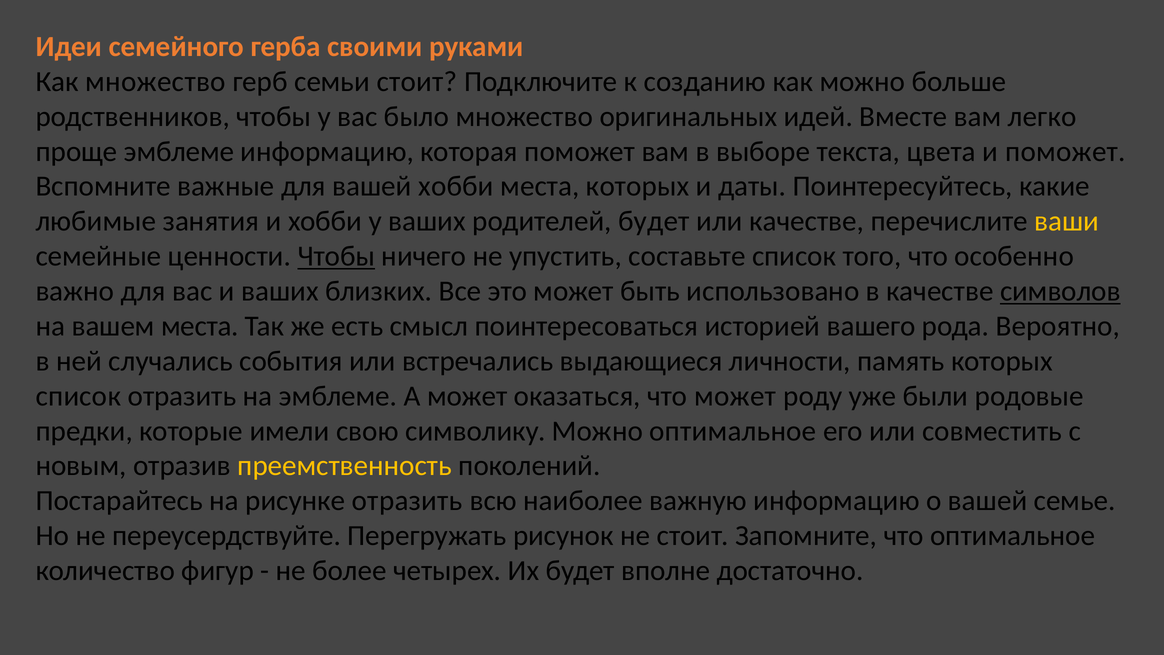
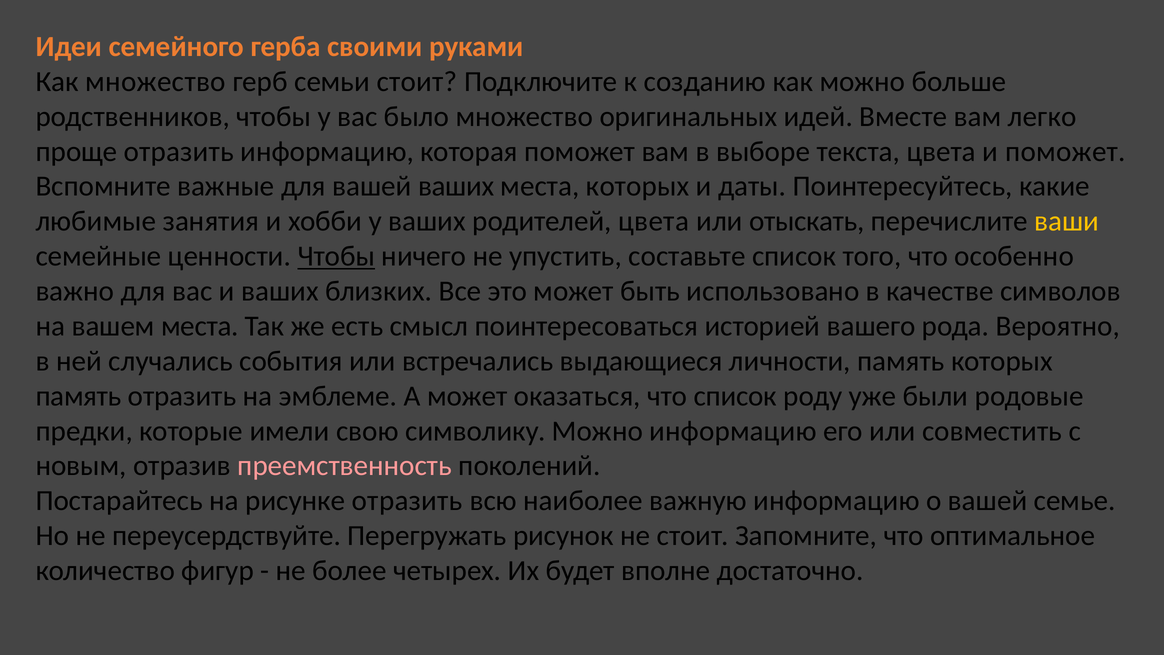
проще эмблеме: эмблеме -> отразить
вашей хобби: хобби -> ваших
родителей будет: будет -> цвета
или качестве: качестве -> отыскать
символов underline: present -> none
список at (78, 396): список -> память
что может: может -> список
Можно оптимальное: оптимальное -> информацию
преемственность colour: yellow -> pink
